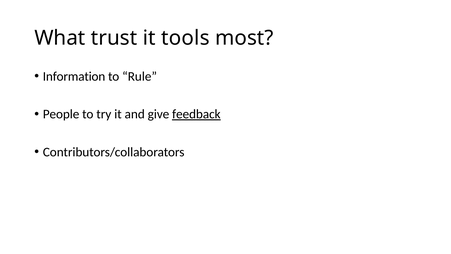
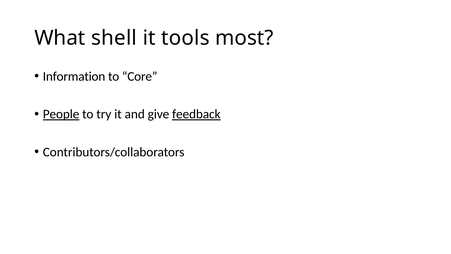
trust: trust -> shell
Rule: Rule -> Core
People underline: none -> present
